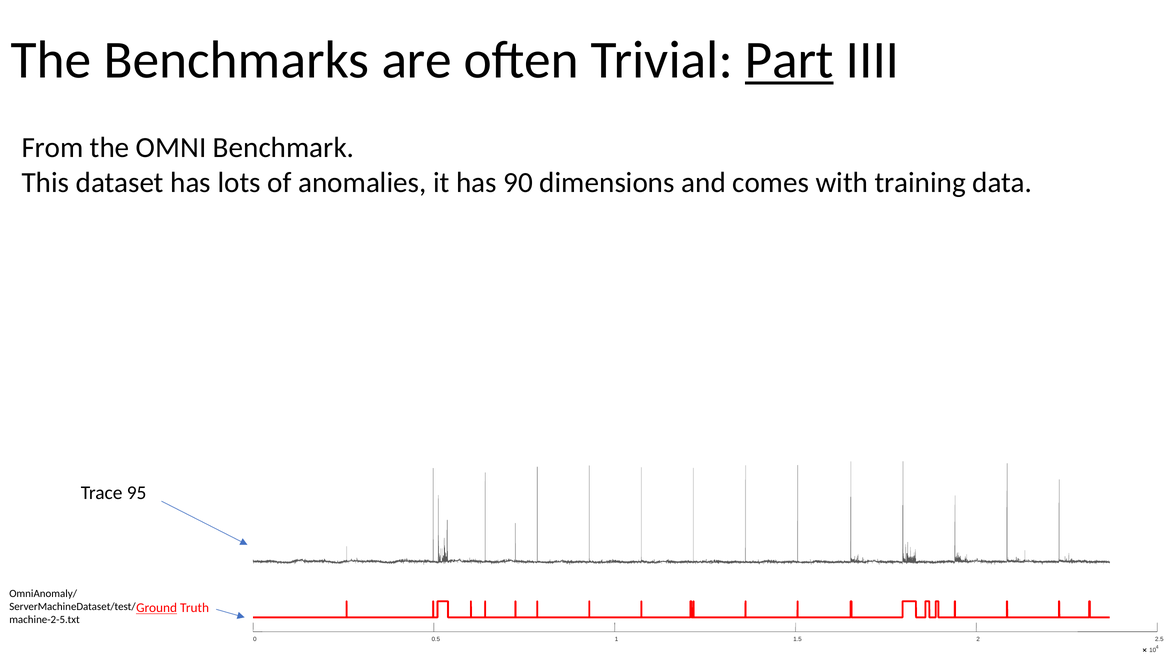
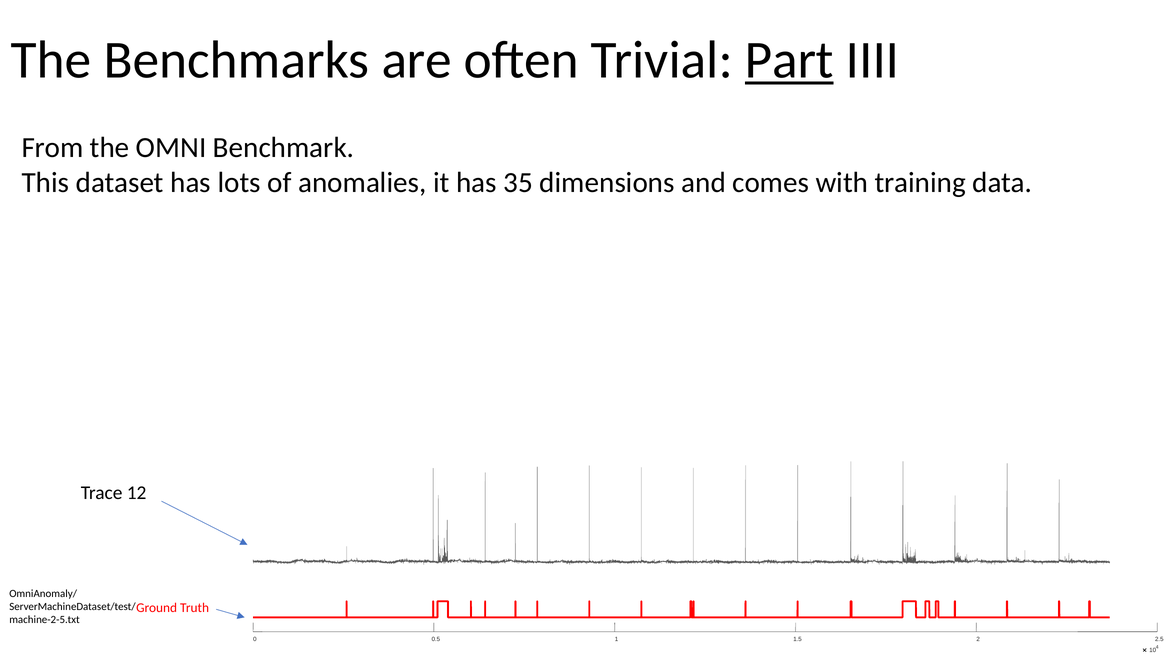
90: 90 -> 35
95: 95 -> 12
Ground underline: present -> none
